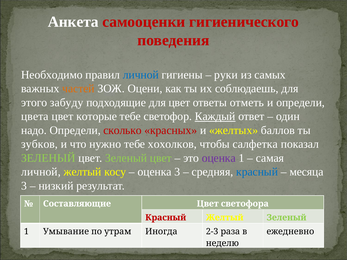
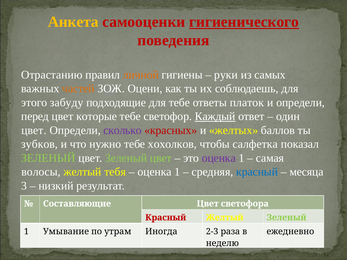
Анкета colour: white -> yellow
гигиенического underline: none -> present
Необходимо: Необходимо -> Отрастанию
личной at (141, 75) colour: blue -> orange
для цвет: цвет -> тебе
отметь: отметь -> платок
цвета: цвета -> перед
надо at (34, 130): надо -> цвет
сколько colour: red -> purple
личной at (41, 172): личной -> волосы
косу: косу -> тебя
3 at (177, 172): 3 -> 1
